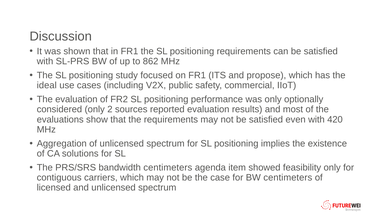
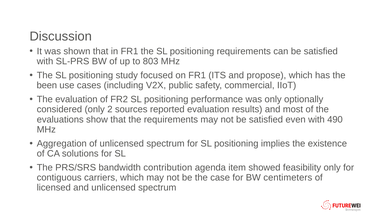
862: 862 -> 803
ideal: ideal -> been
420: 420 -> 490
bandwidth centimeters: centimeters -> contribution
